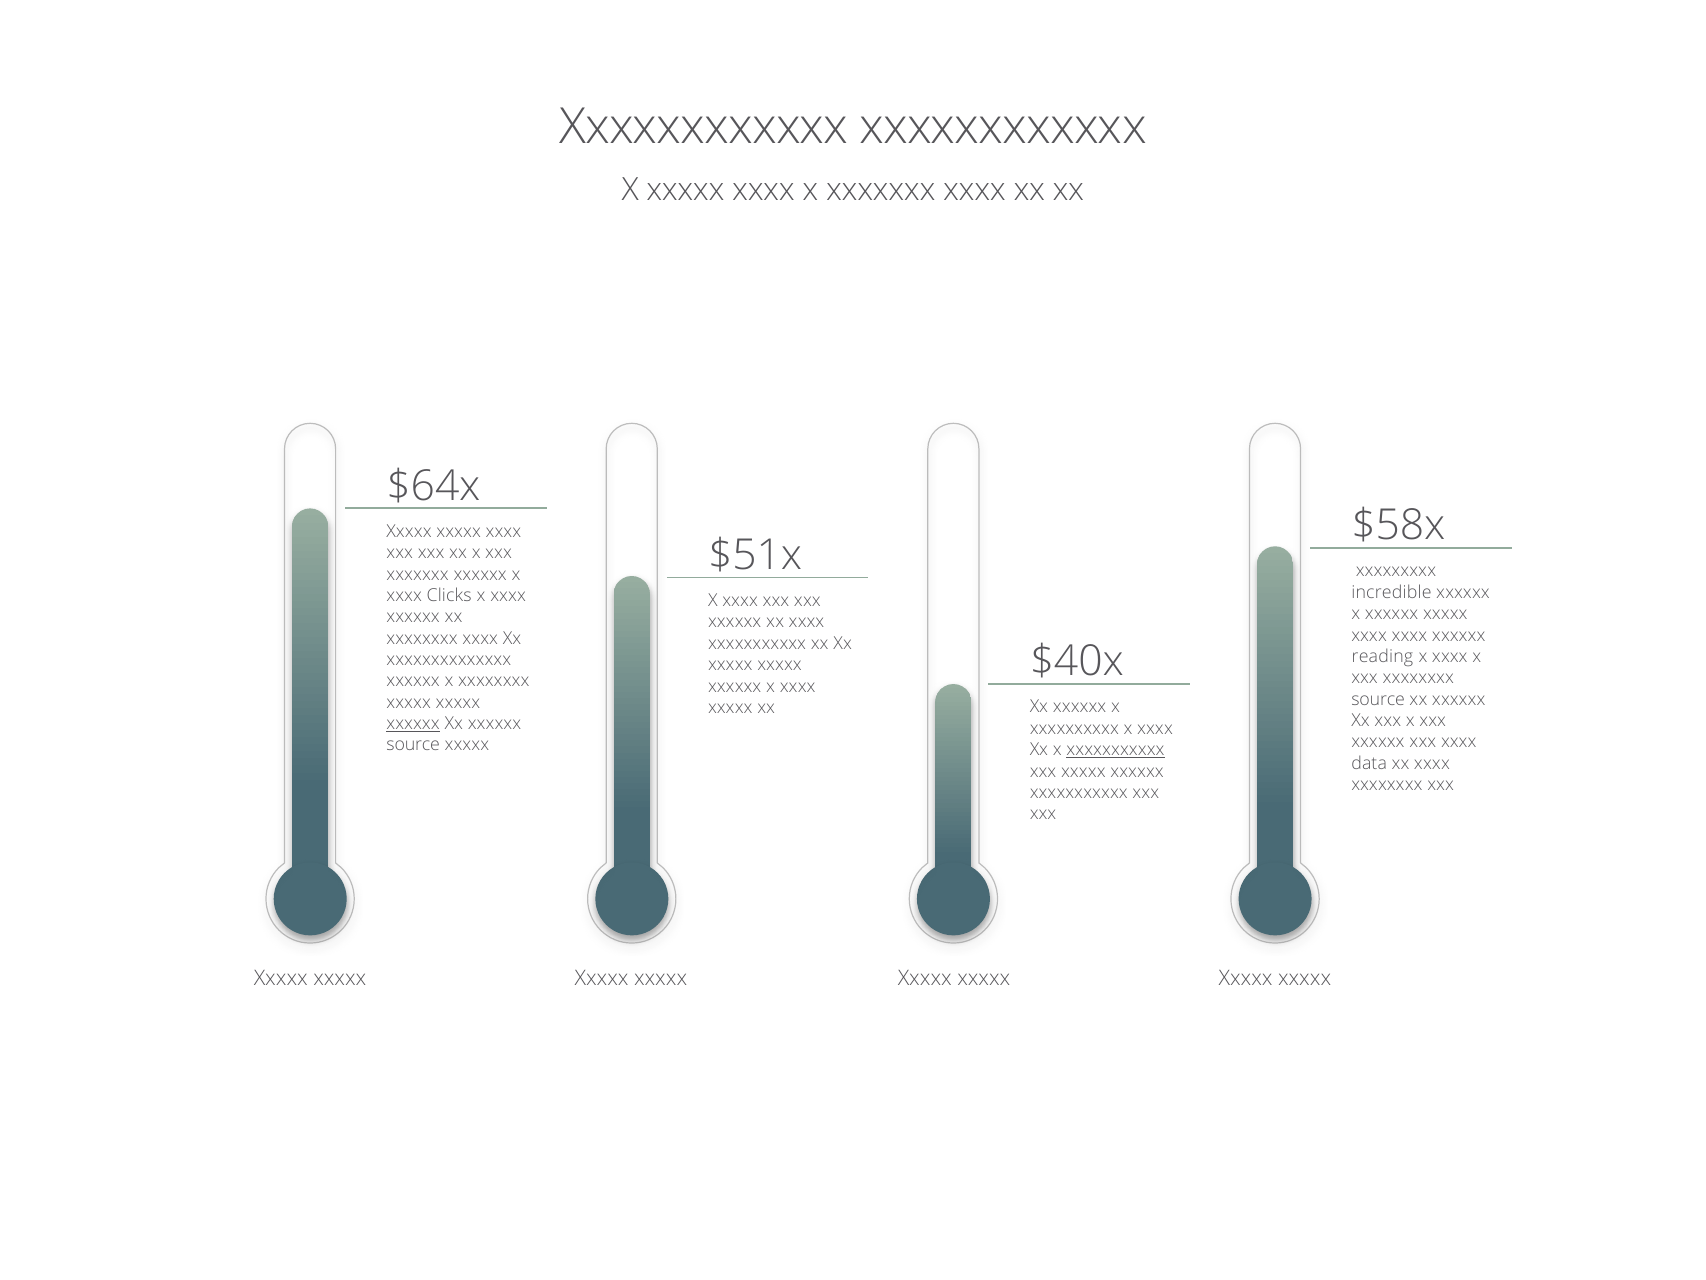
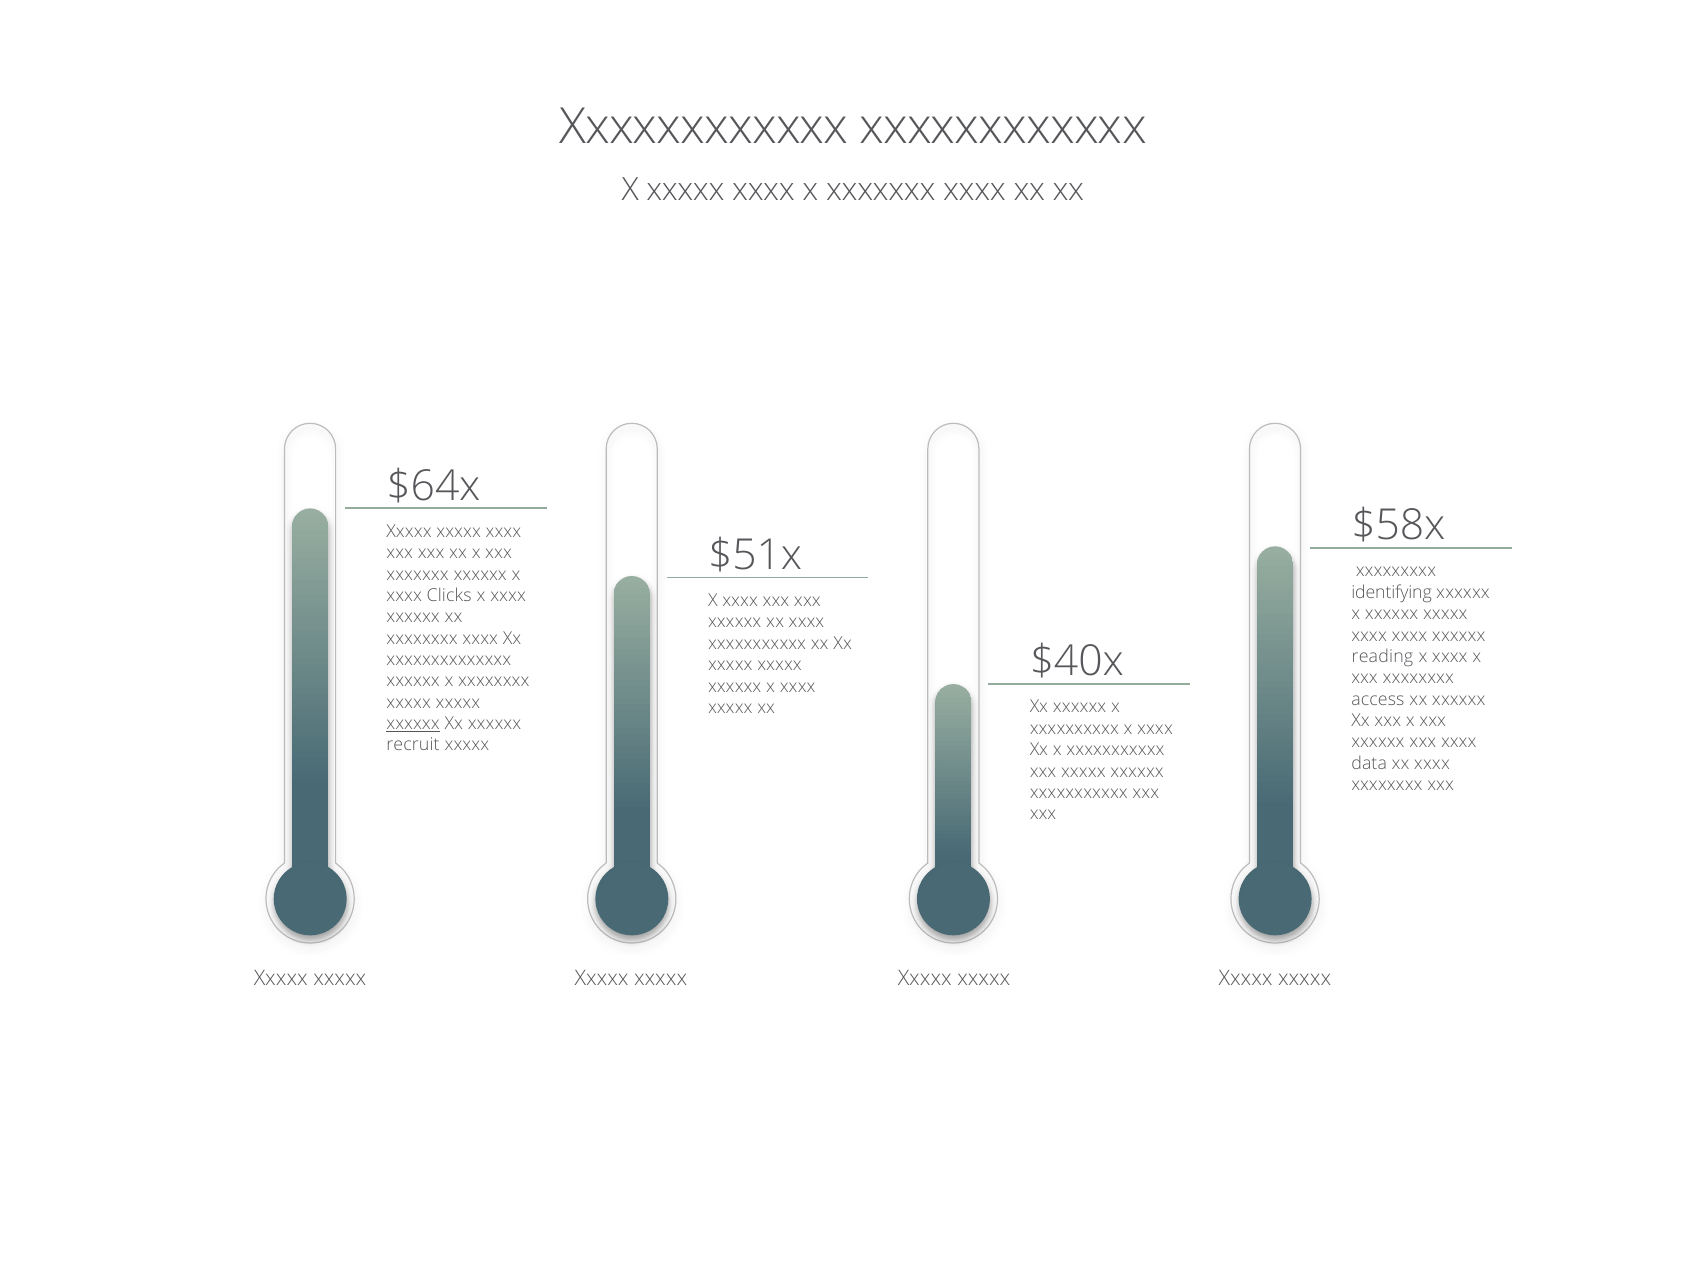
incredible: incredible -> identifying
source at (1378, 699): source -> access
source at (413, 745): source -> recruit
xxxxxxxxxxx at (1116, 750) underline: present -> none
